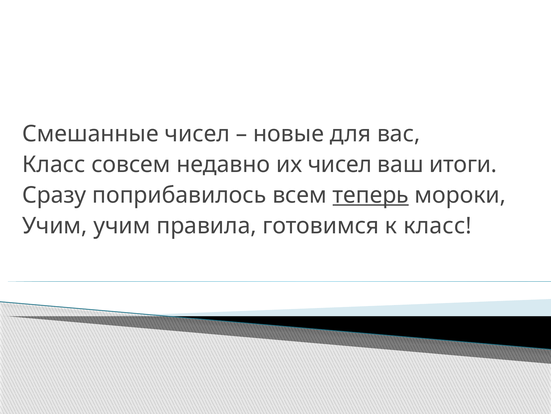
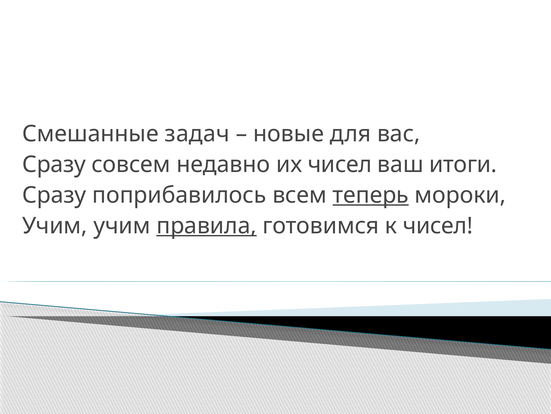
Смешанные чисел: чисел -> задач
Класс at (54, 164): Класс -> Сразу
правила underline: none -> present
к класс: класс -> чисел
